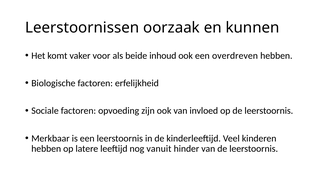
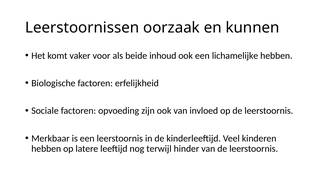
overdreven: overdreven -> lichamelijke
vanuit: vanuit -> terwijl
